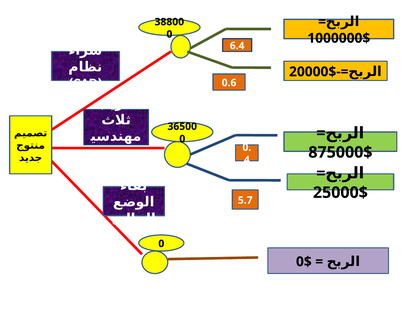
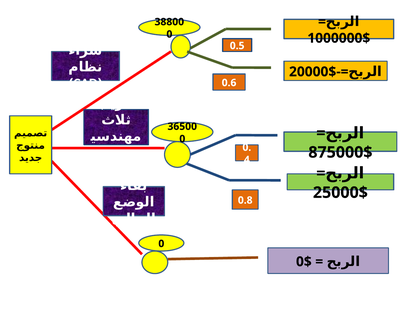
6.4: 6.4 -> 0.5
5.7: 5.7 -> 0.8
